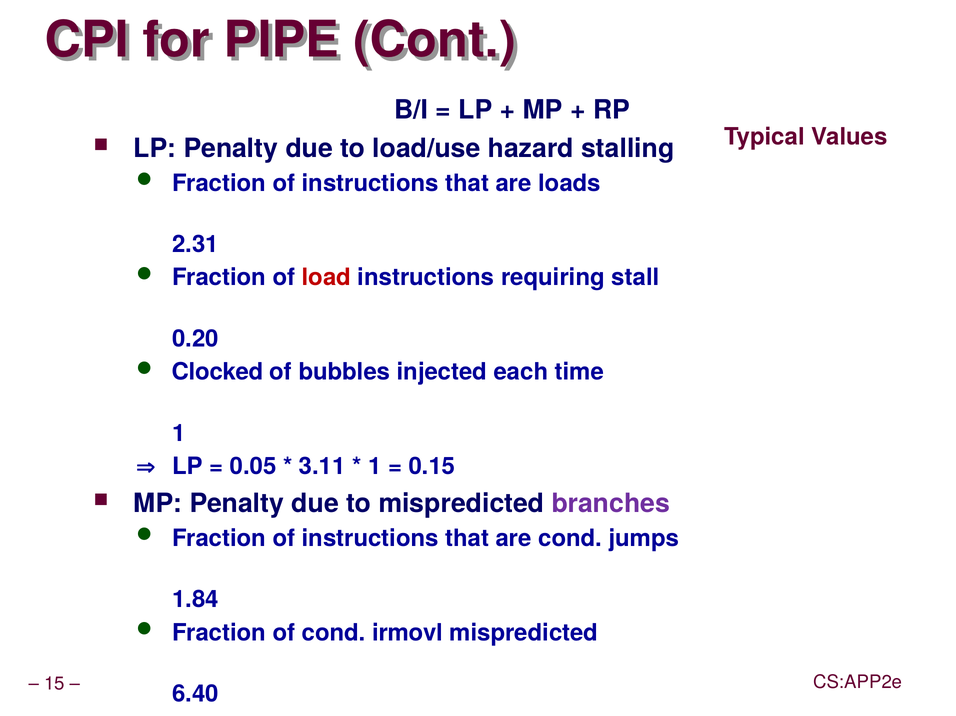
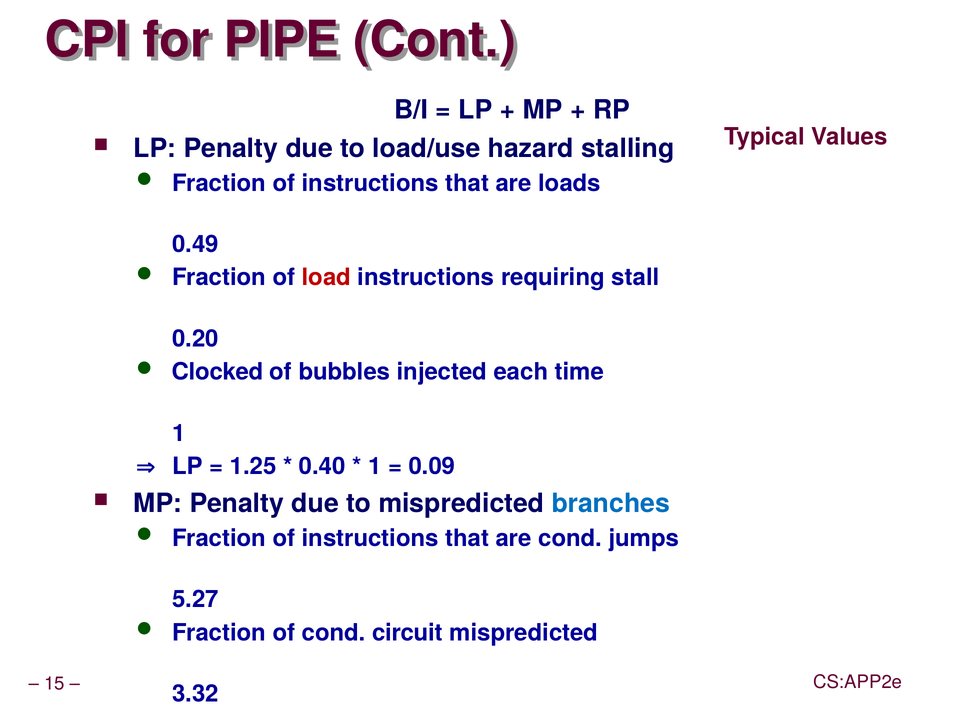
2.31: 2.31 -> 0.49
0.05 at (253, 467): 0.05 -> 1.25
3.11 at (322, 467): 3.11 -> 0.40
0.15: 0.15 -> 0.09
branches colour: purple -> blue
1.84: 1.84 -> 5.27
irmovl: irmovl -> circuit
6.40: 6.40 -> 3.32
